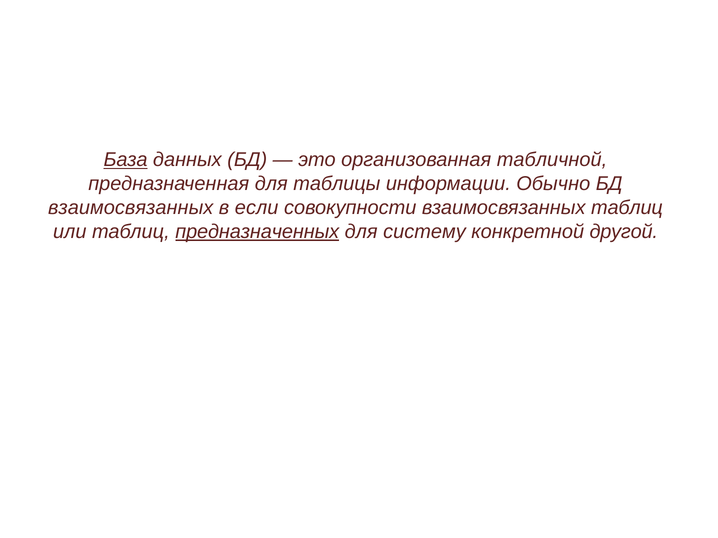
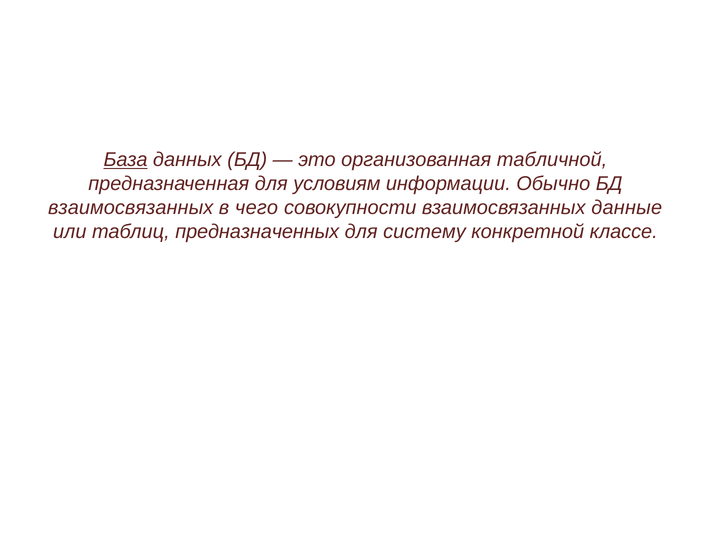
таблицы: таблицы -> условиям
если: если -> чего
взаимосвязанных таблиц: таблиц -> данные
предназначенных underline: present -> none
другой: другой -> классе
